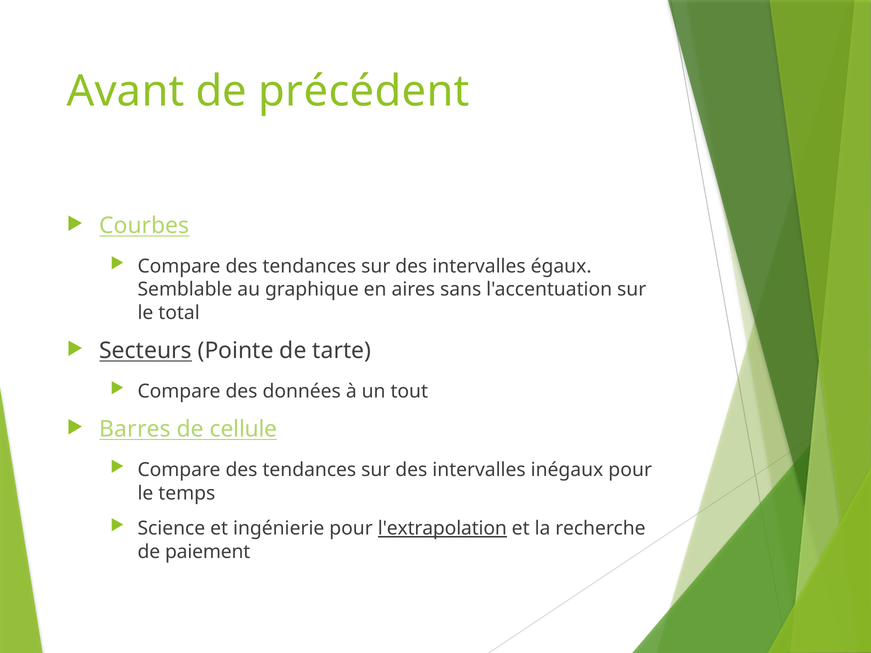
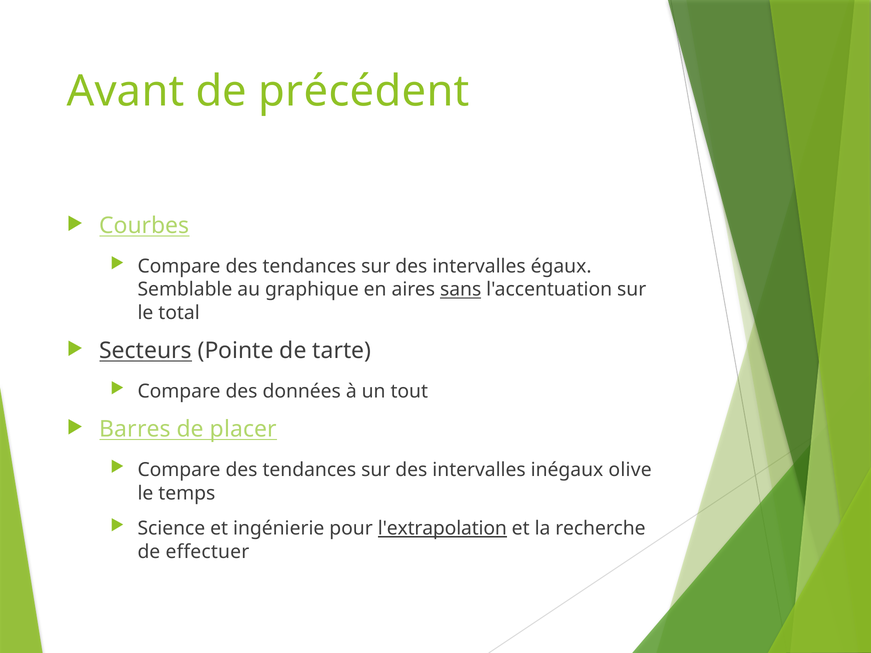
sans underline: none -> present
cellule: cellule -> placer
inégaux pour: pour -> olive
paiement: paiement -> effectuer
